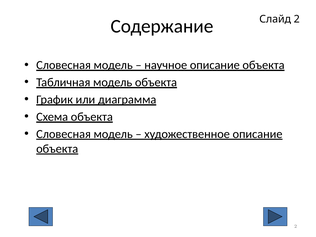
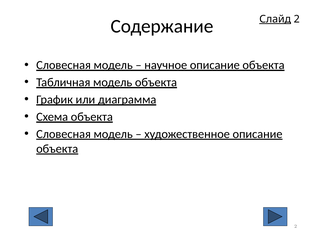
Слайд underline: none -> present
